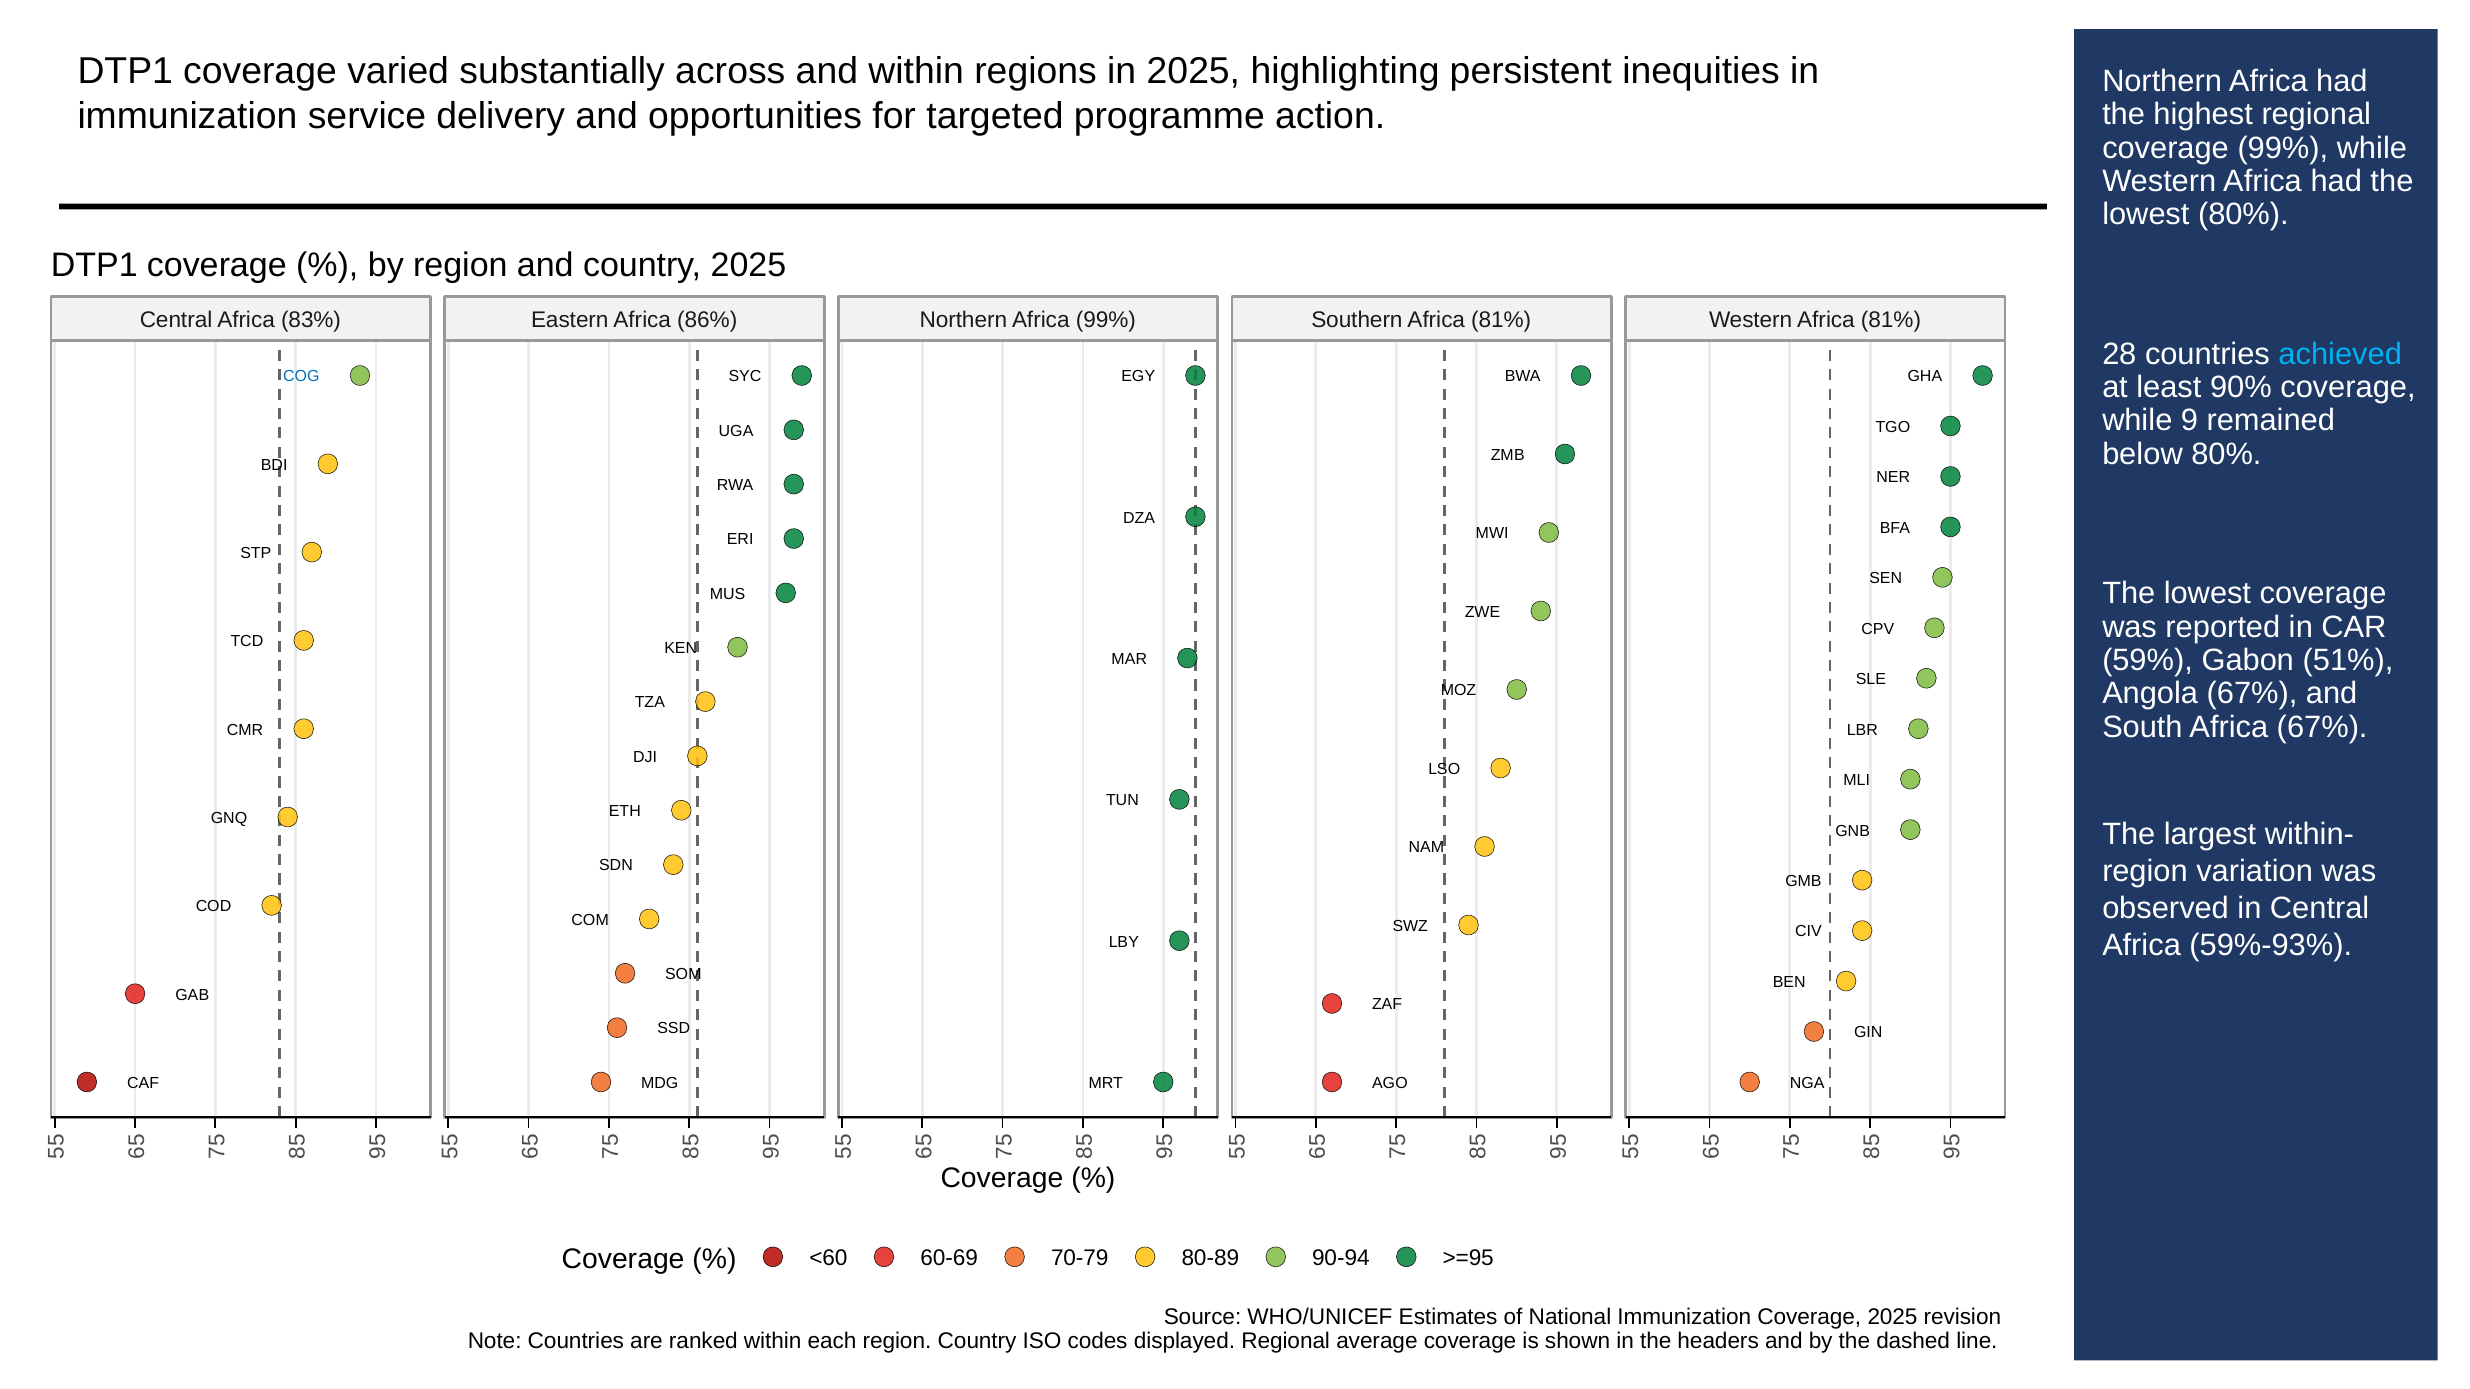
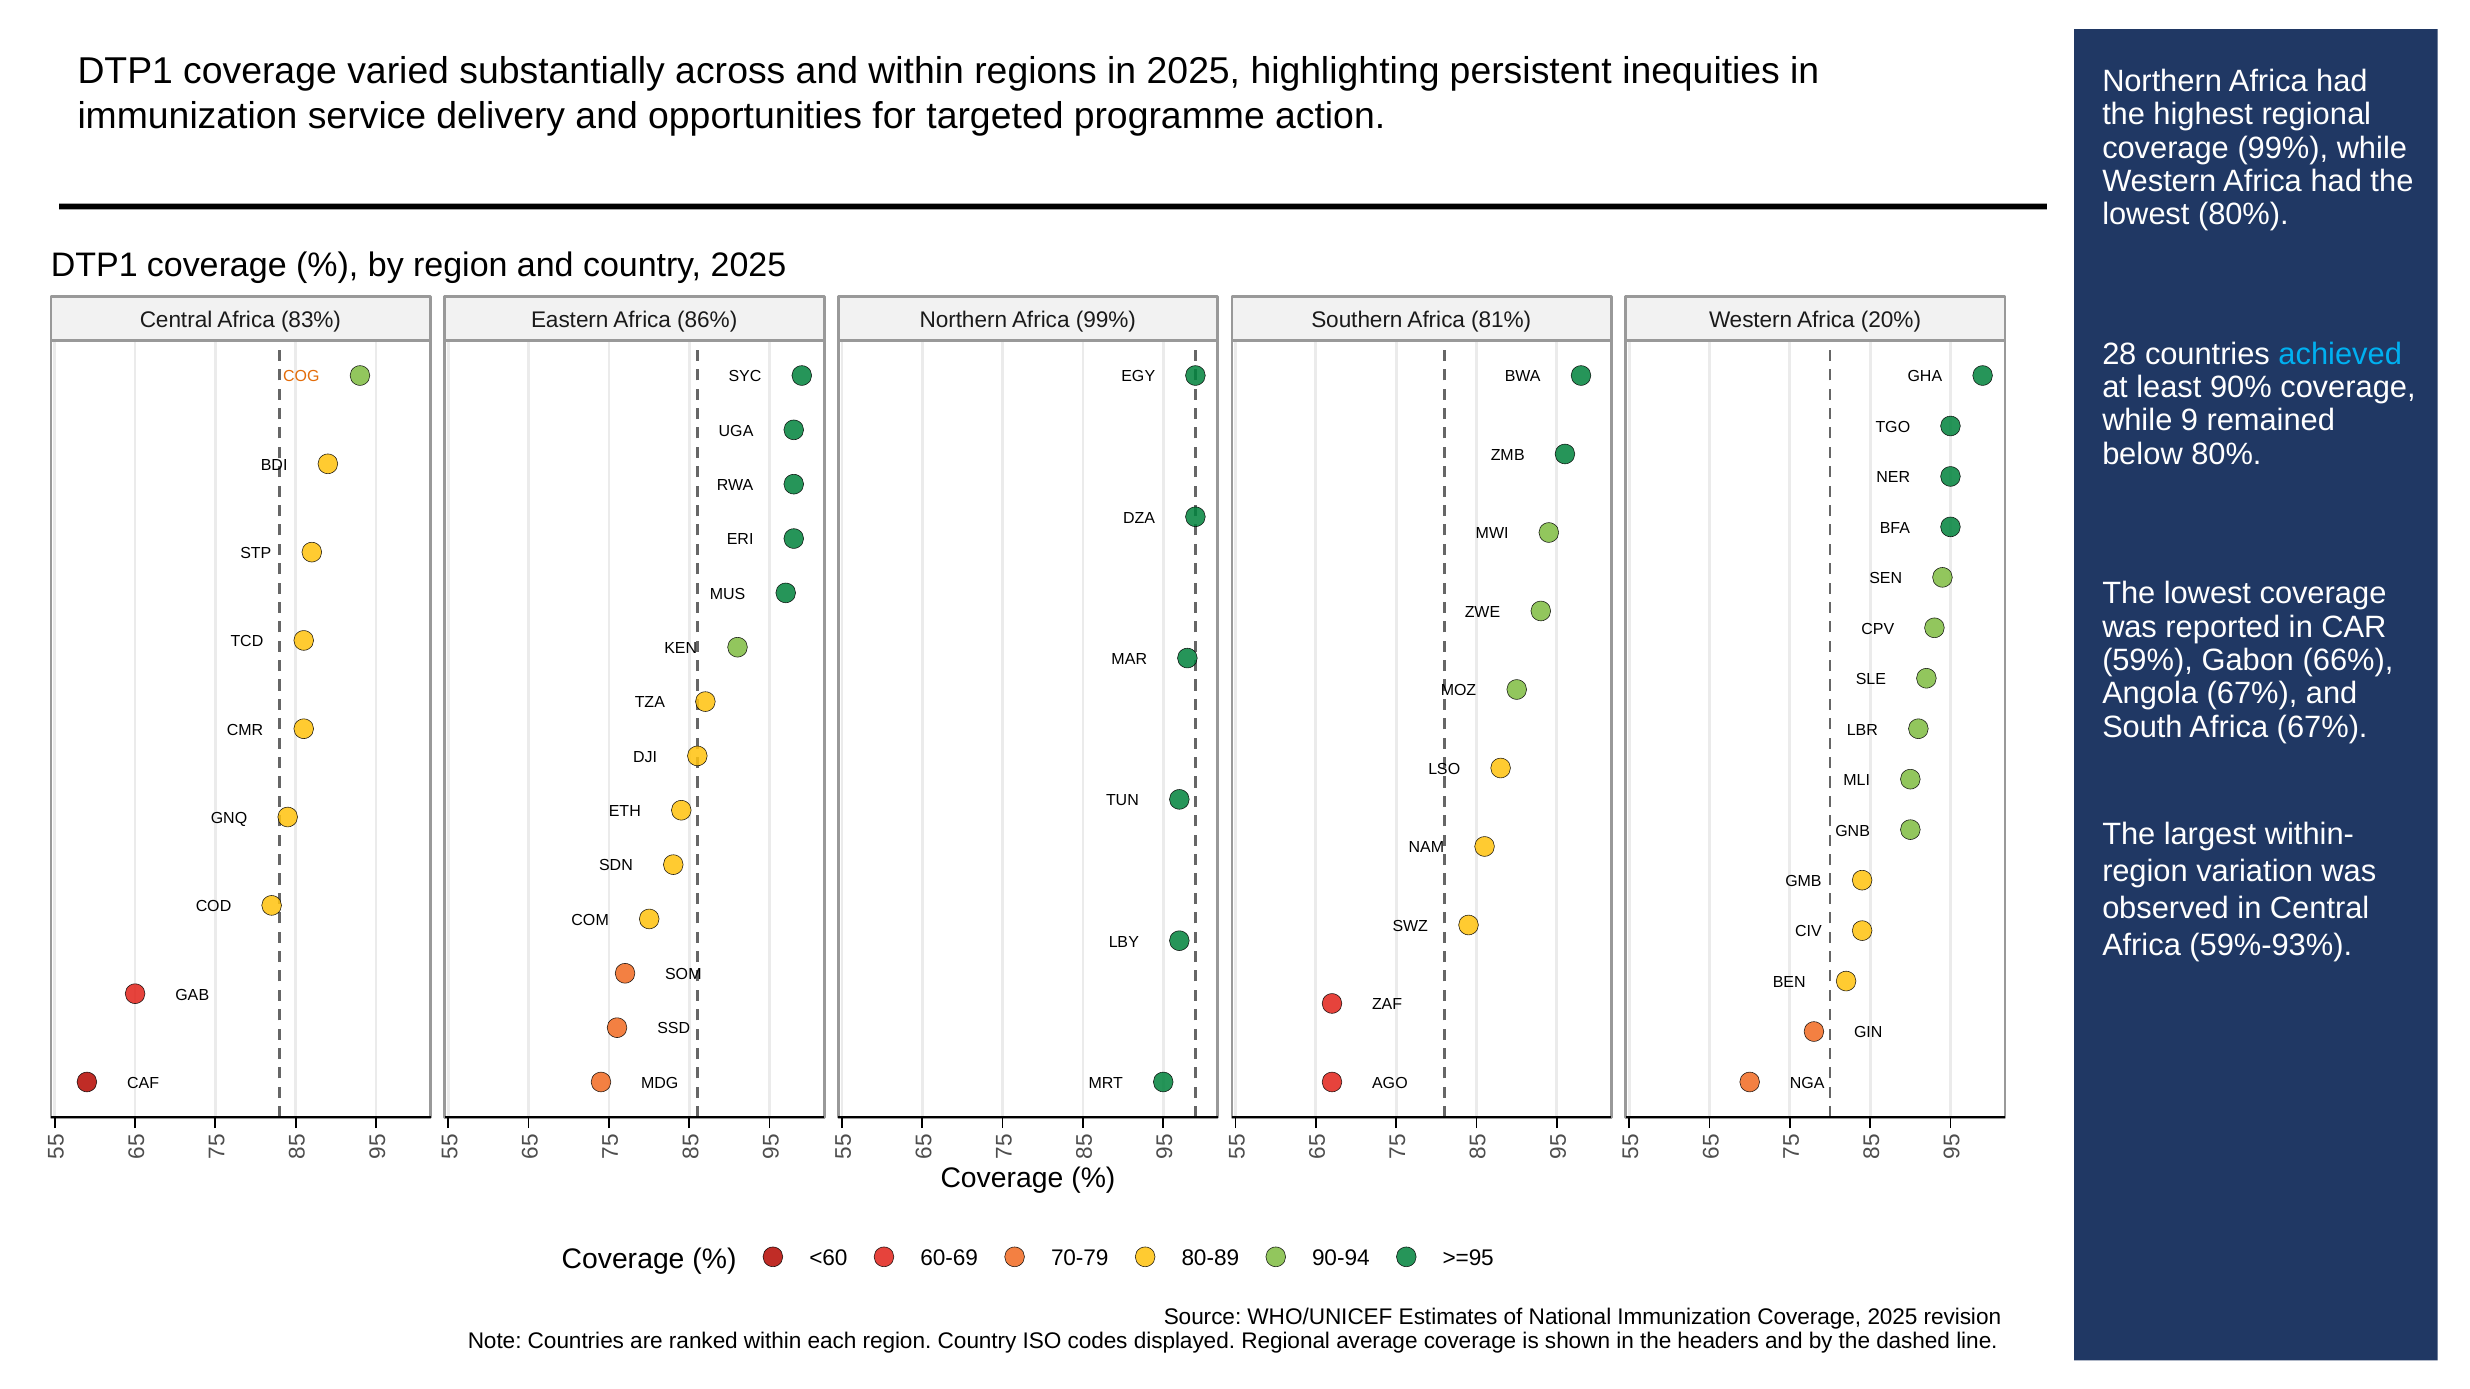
Western Africa 81%: 81% -> 20%
COG colour: blue -> orange
51%: 51% -> 66%
